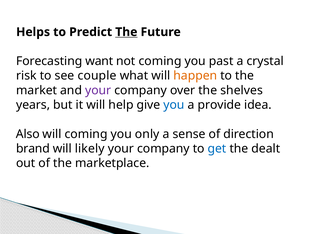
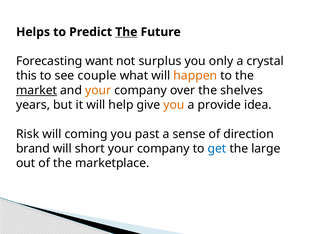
not coming: coming -> surplus
past: past -> only
risk: risk -> this
market underline: none -> present
your at (98, 91) colour: purple -> orange
you at (174, 105) colour: blue -> orange
Also: Also -> Risk
only: only -> past
likely: likely -> short
dealt: dealt -> large
